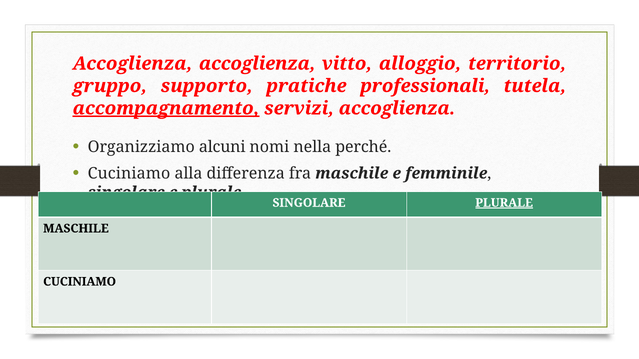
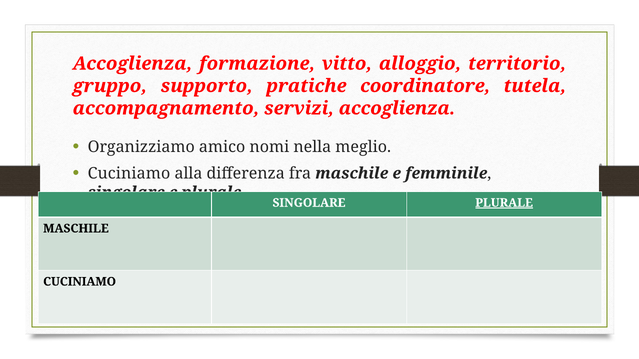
Accoglienza accoglienza: accoglienza -> formazione
professionali: professionali -> coordinatore
accompagnamento underline: present -> none
alcuni: alcuni -> amico
perché: perché -> meglio
